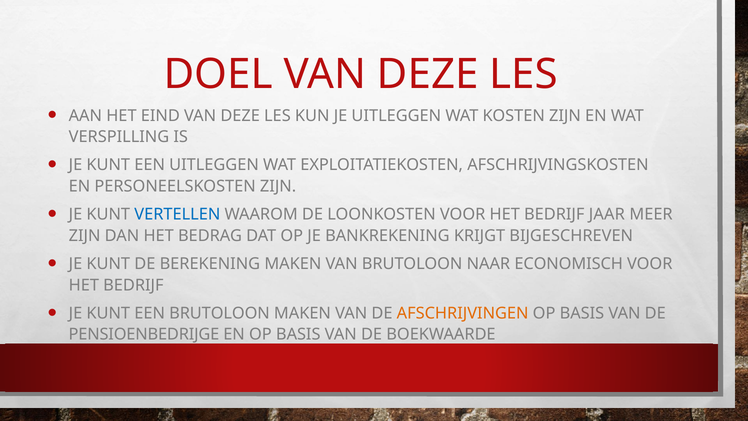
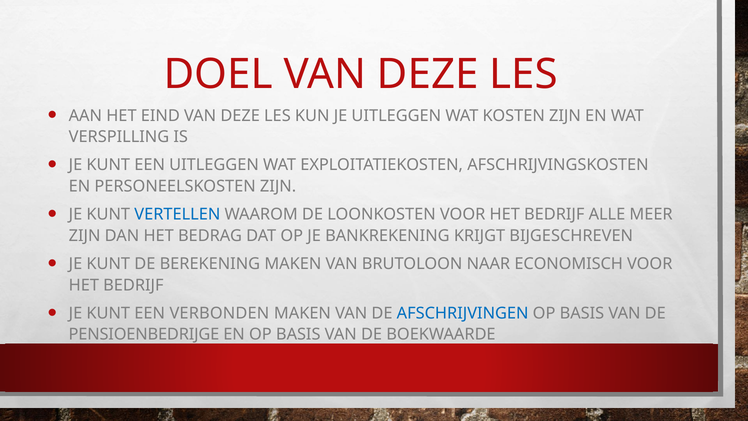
JAAR: JAAR -> ALLE
EEN BRUTOLOON: BRUTOLOON -> VERBONDEN
AFSCHRIJVINGEN colour: orange -> blue
